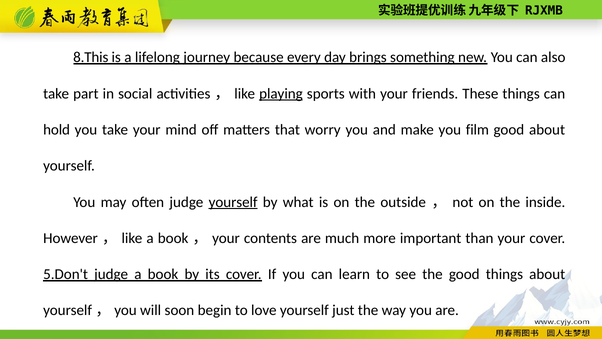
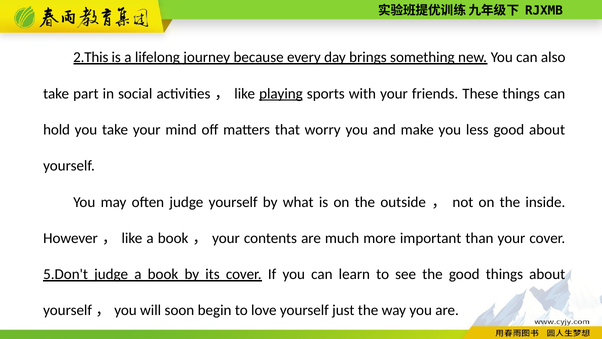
8.This: 8.This -> 2.This
film: film -> less
yourself at (233, 202) underline: present -> none
